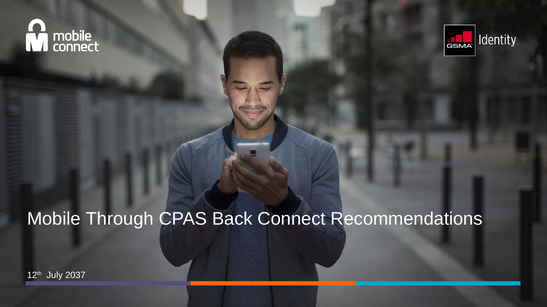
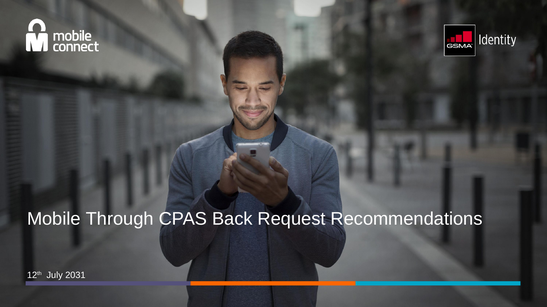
Connect: Connect -> Request
2037: 2037 -> 2031
